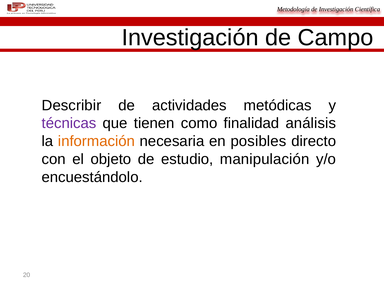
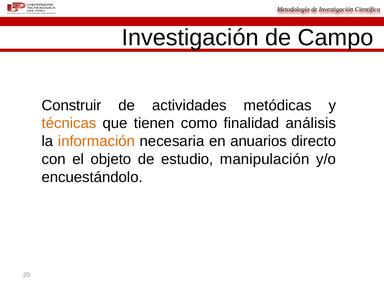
Describir: Describir -> Construir
técnicas colour: purple -> orange
posibles: posibles -> anuarios
